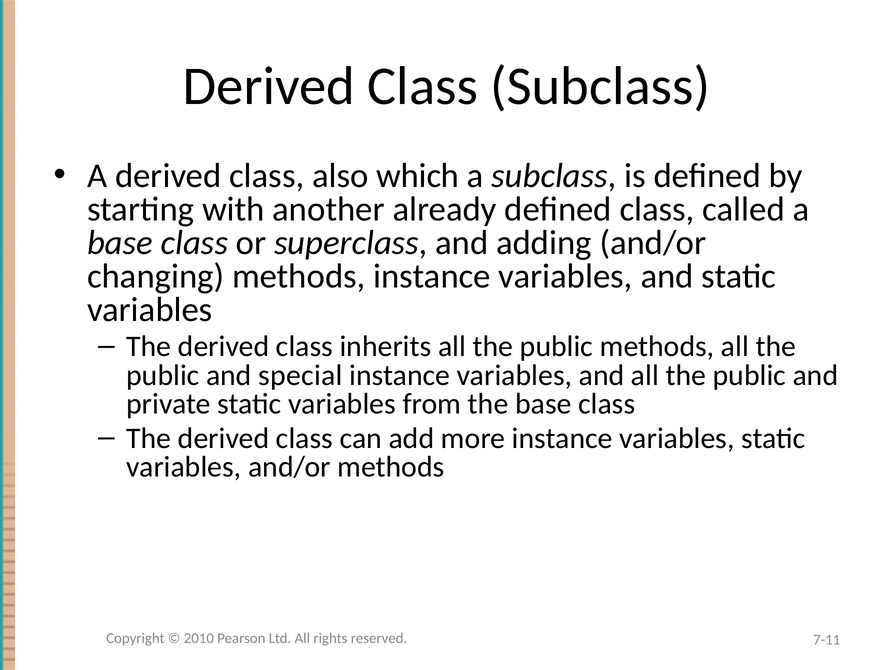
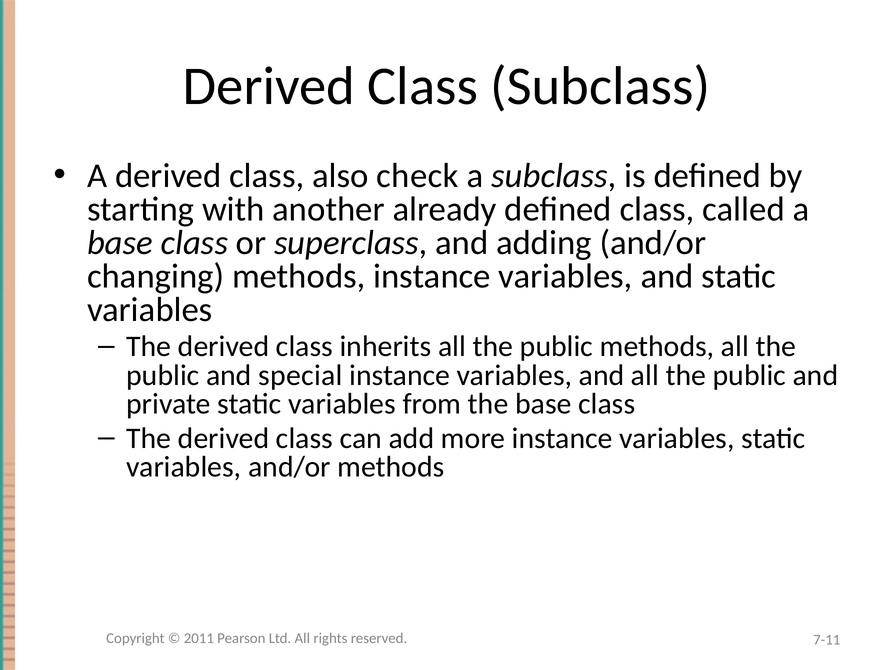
which: which -> check
2010: 2010 -> 2011
